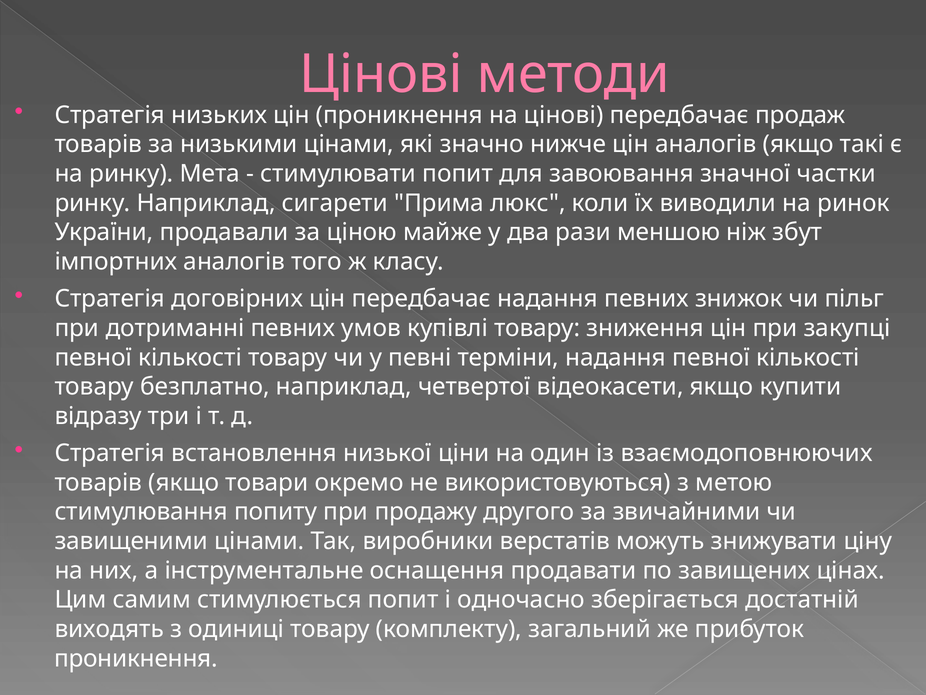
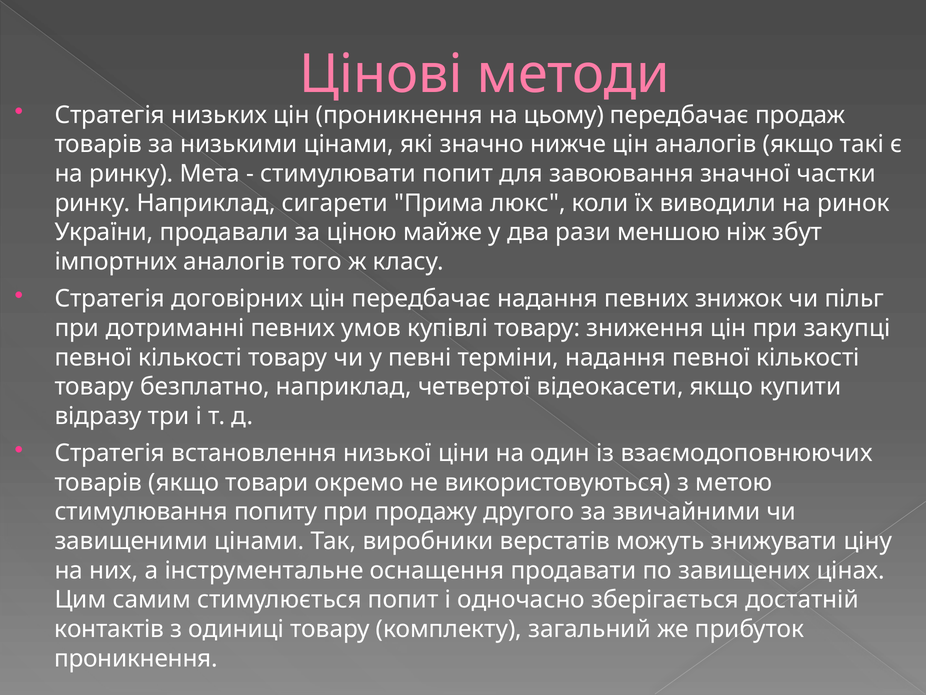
на цінові: цінові -> цьому
виходять: виходять -> контактів
